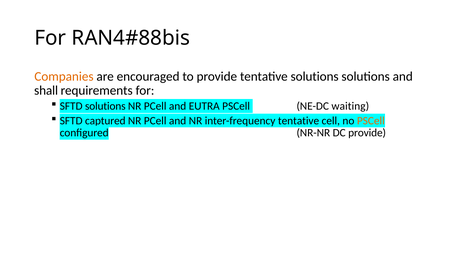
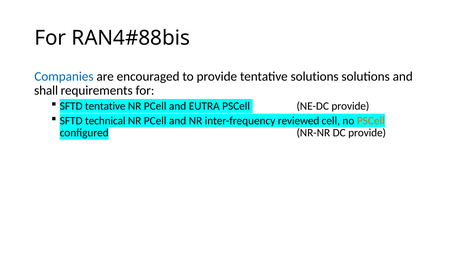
Companies colour: orange -> blue
SFTD solutions: solutions -> tentative
NE-DC waiting: waiting -> provide
captured: captured -> technical
inter-frequency tentative: tentative -> reviewed
